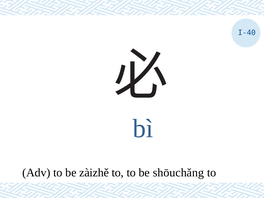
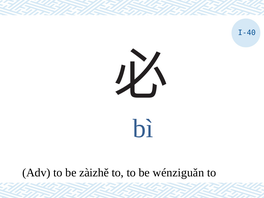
shōuchǎng: shōuchǎng -> wénziguǎn
